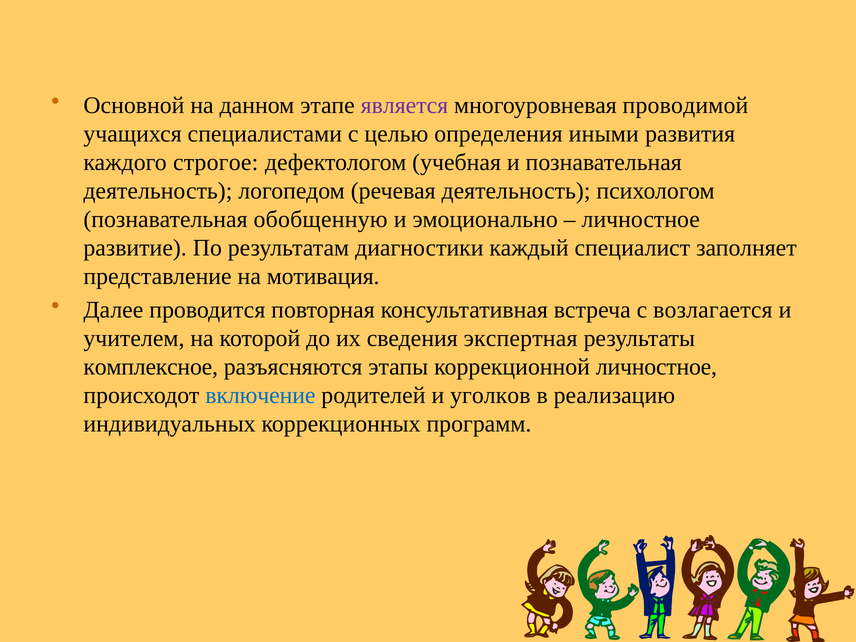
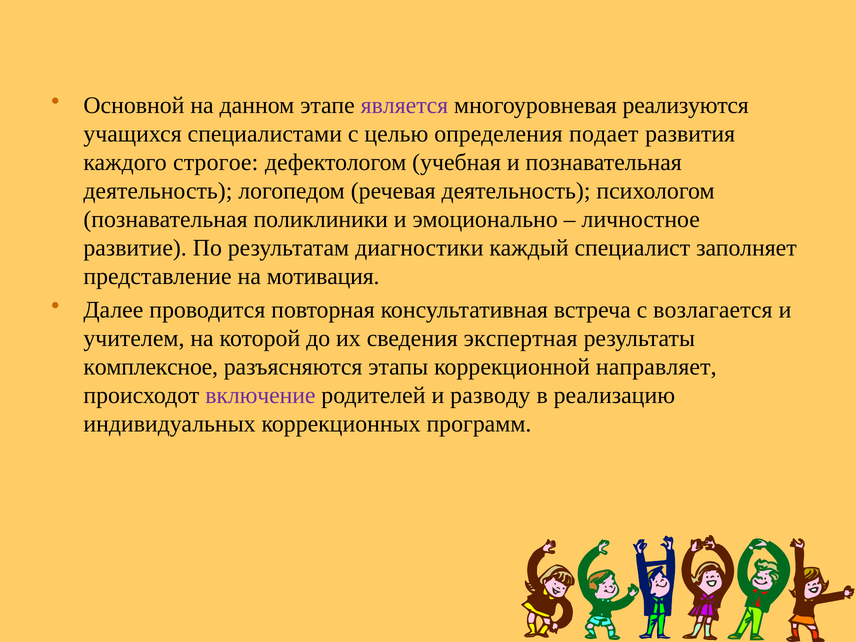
проводимой: проводимой -> реализуются
иными: иными -> подает
обобщенную: обобщенную -> поликлиники
коррекционной личностное: личностное -> направляет
включение colour: blue -> purple
уголков: уголков -> разводу
